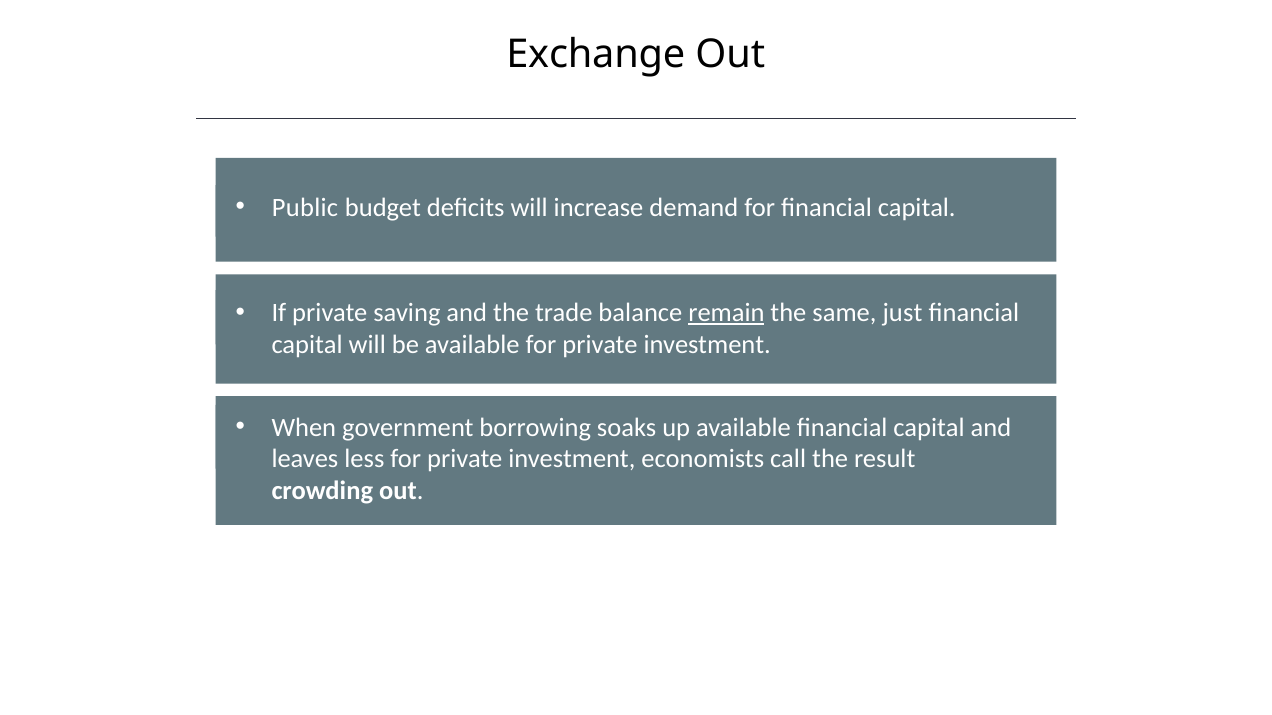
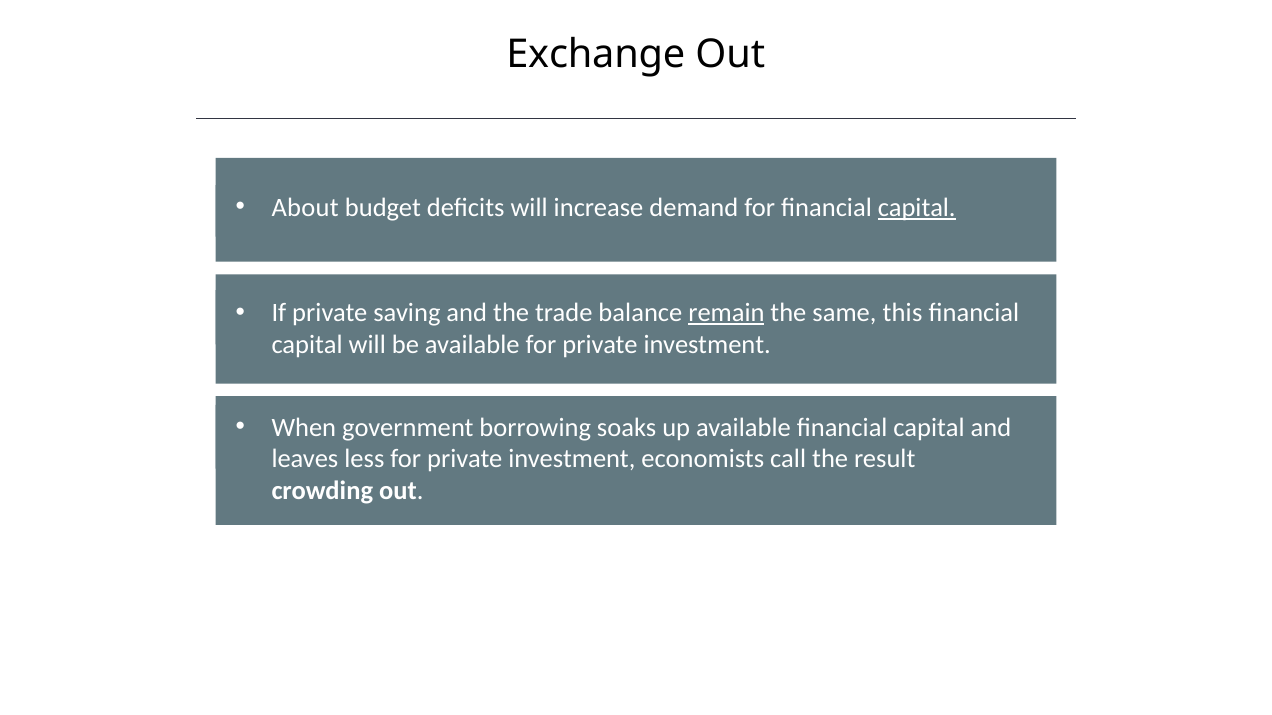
Public: Public -> About
capital at (917, 208) underline: none -> present
just: just -> this
